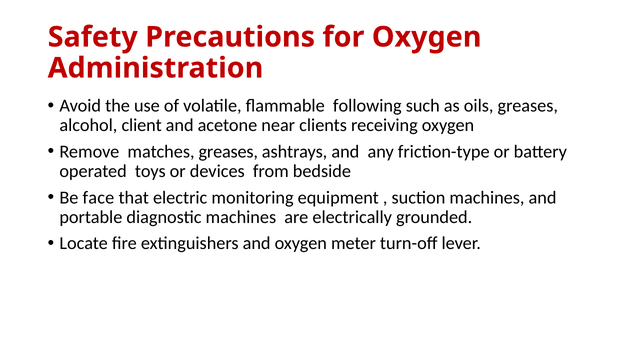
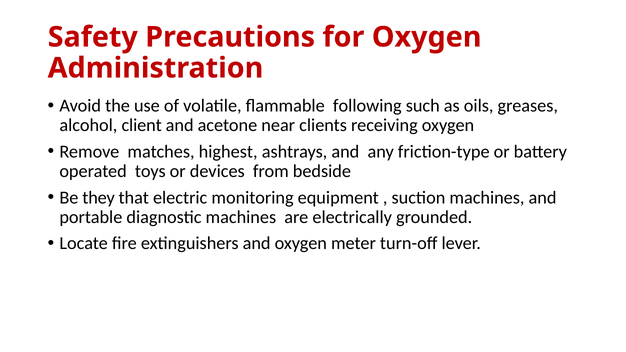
matches greases: greases -> highest
face: face -> they
